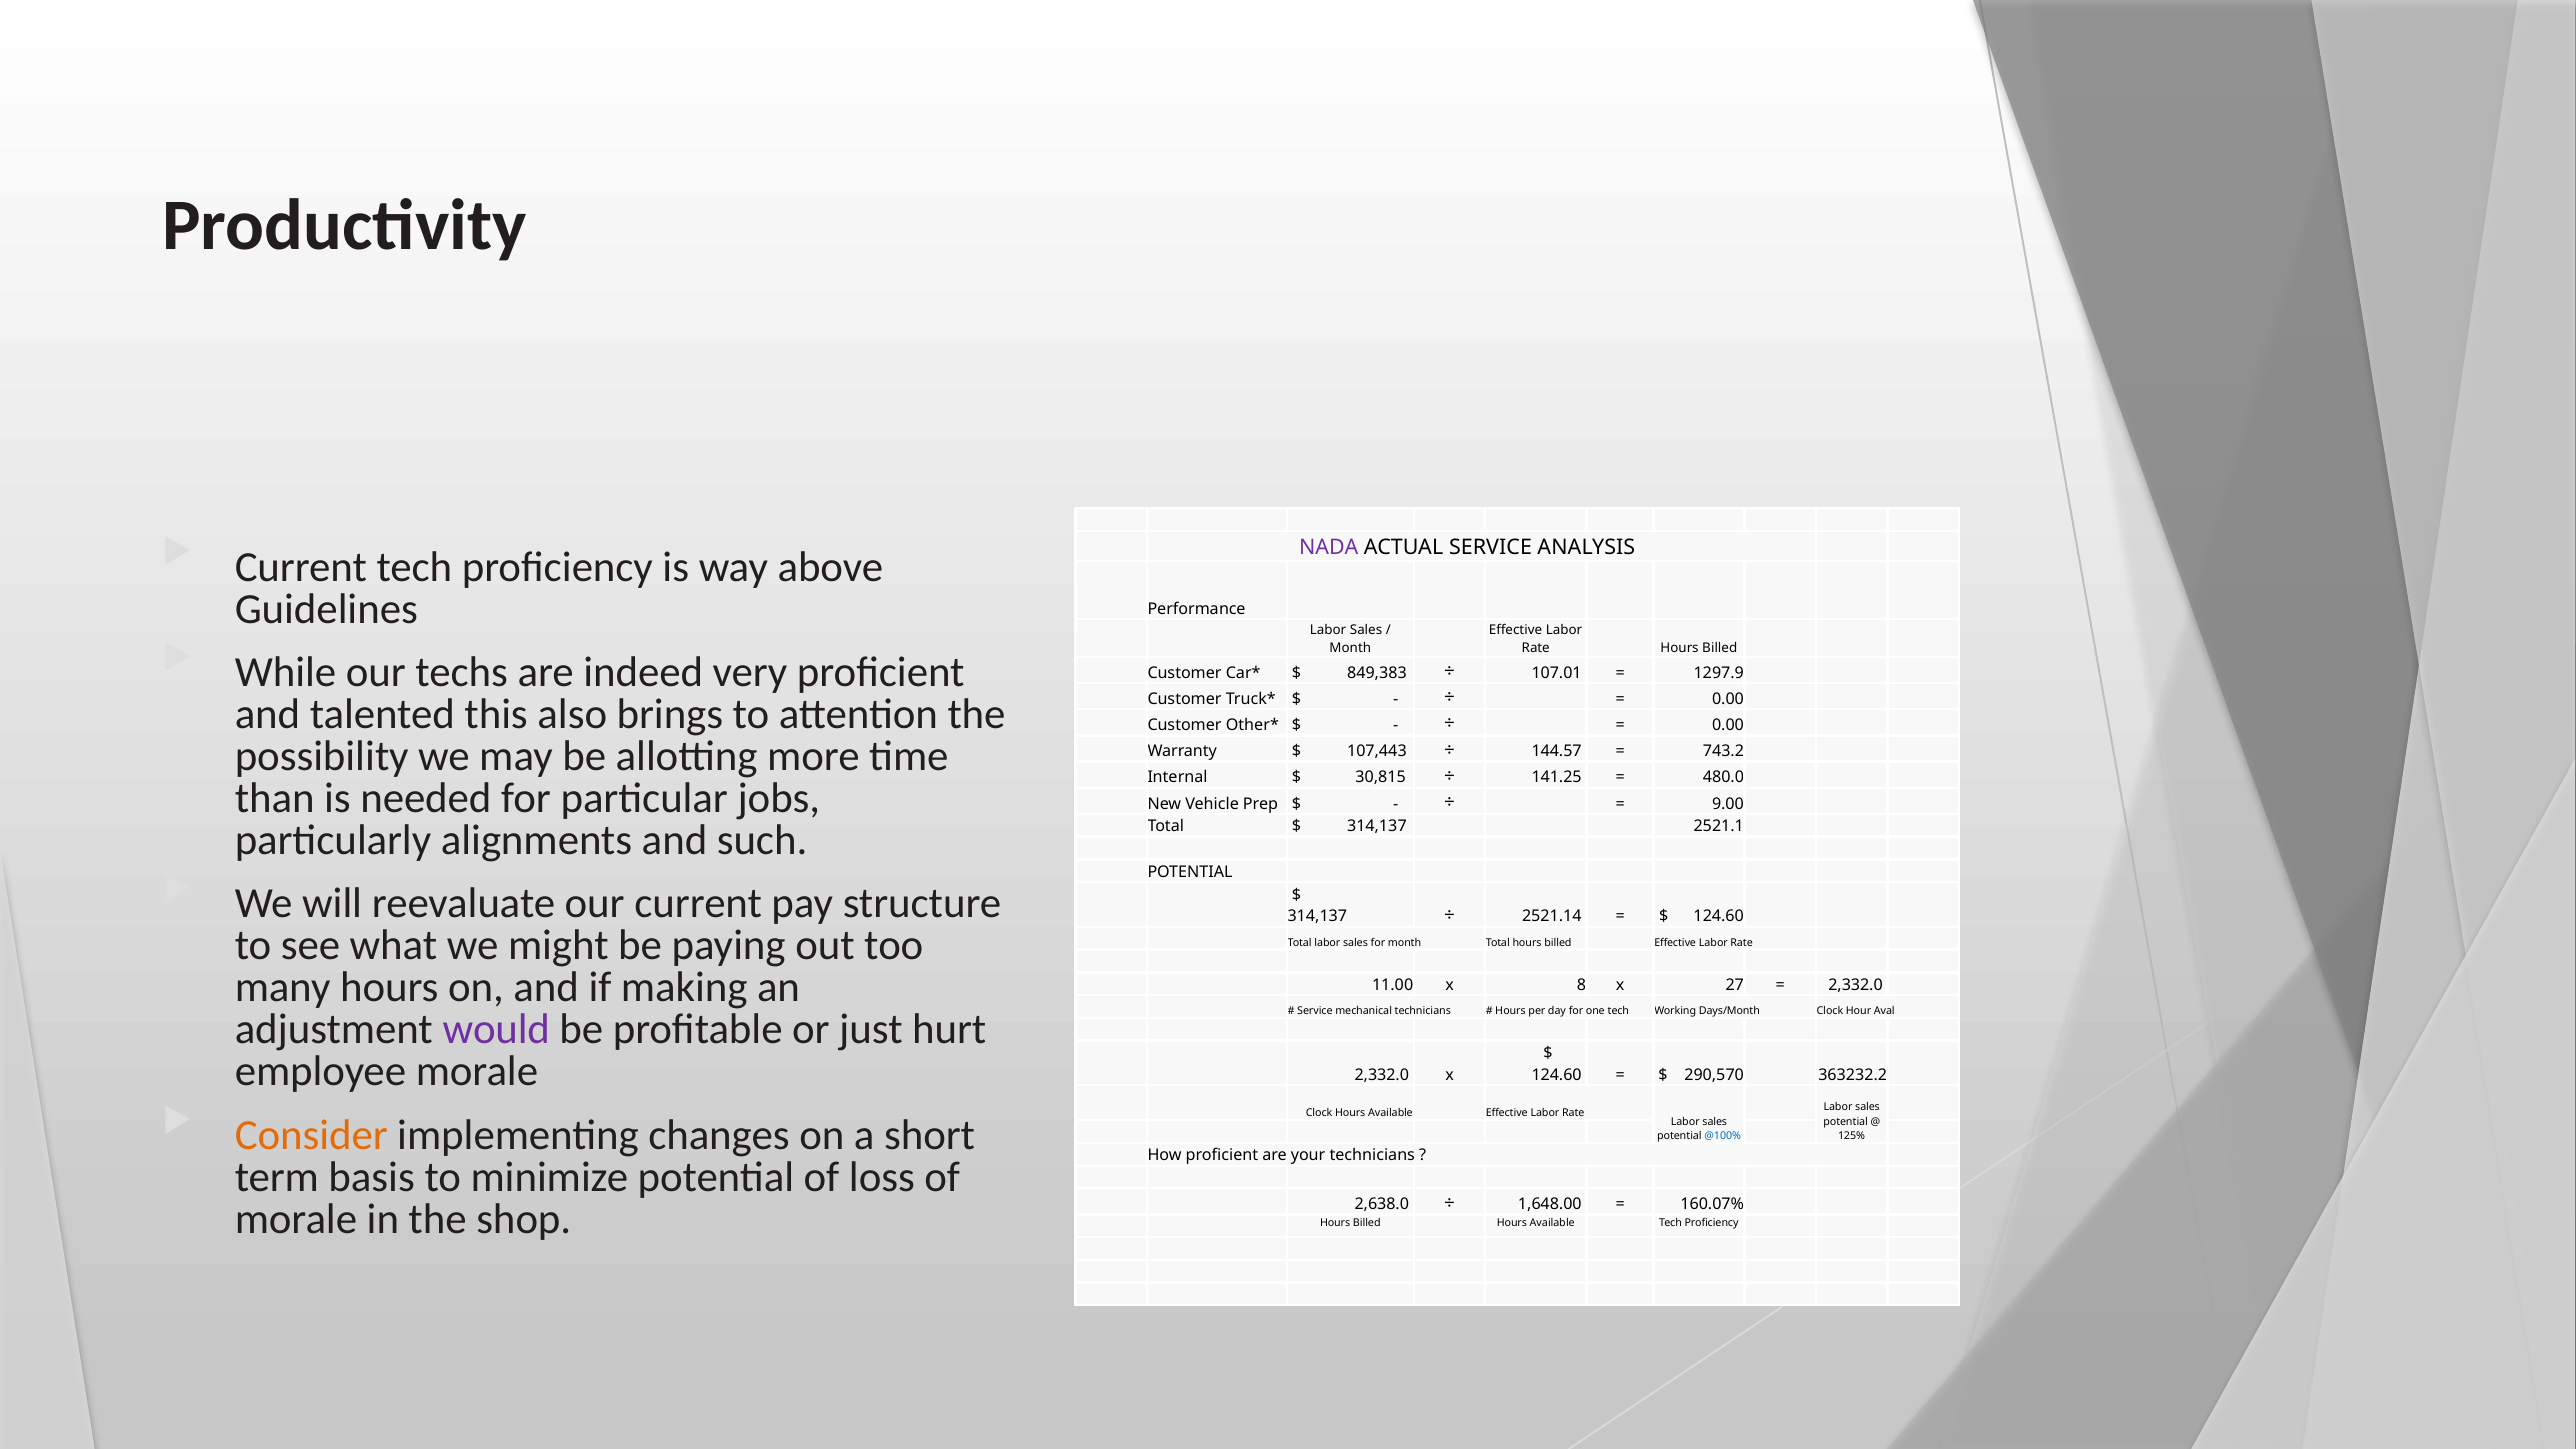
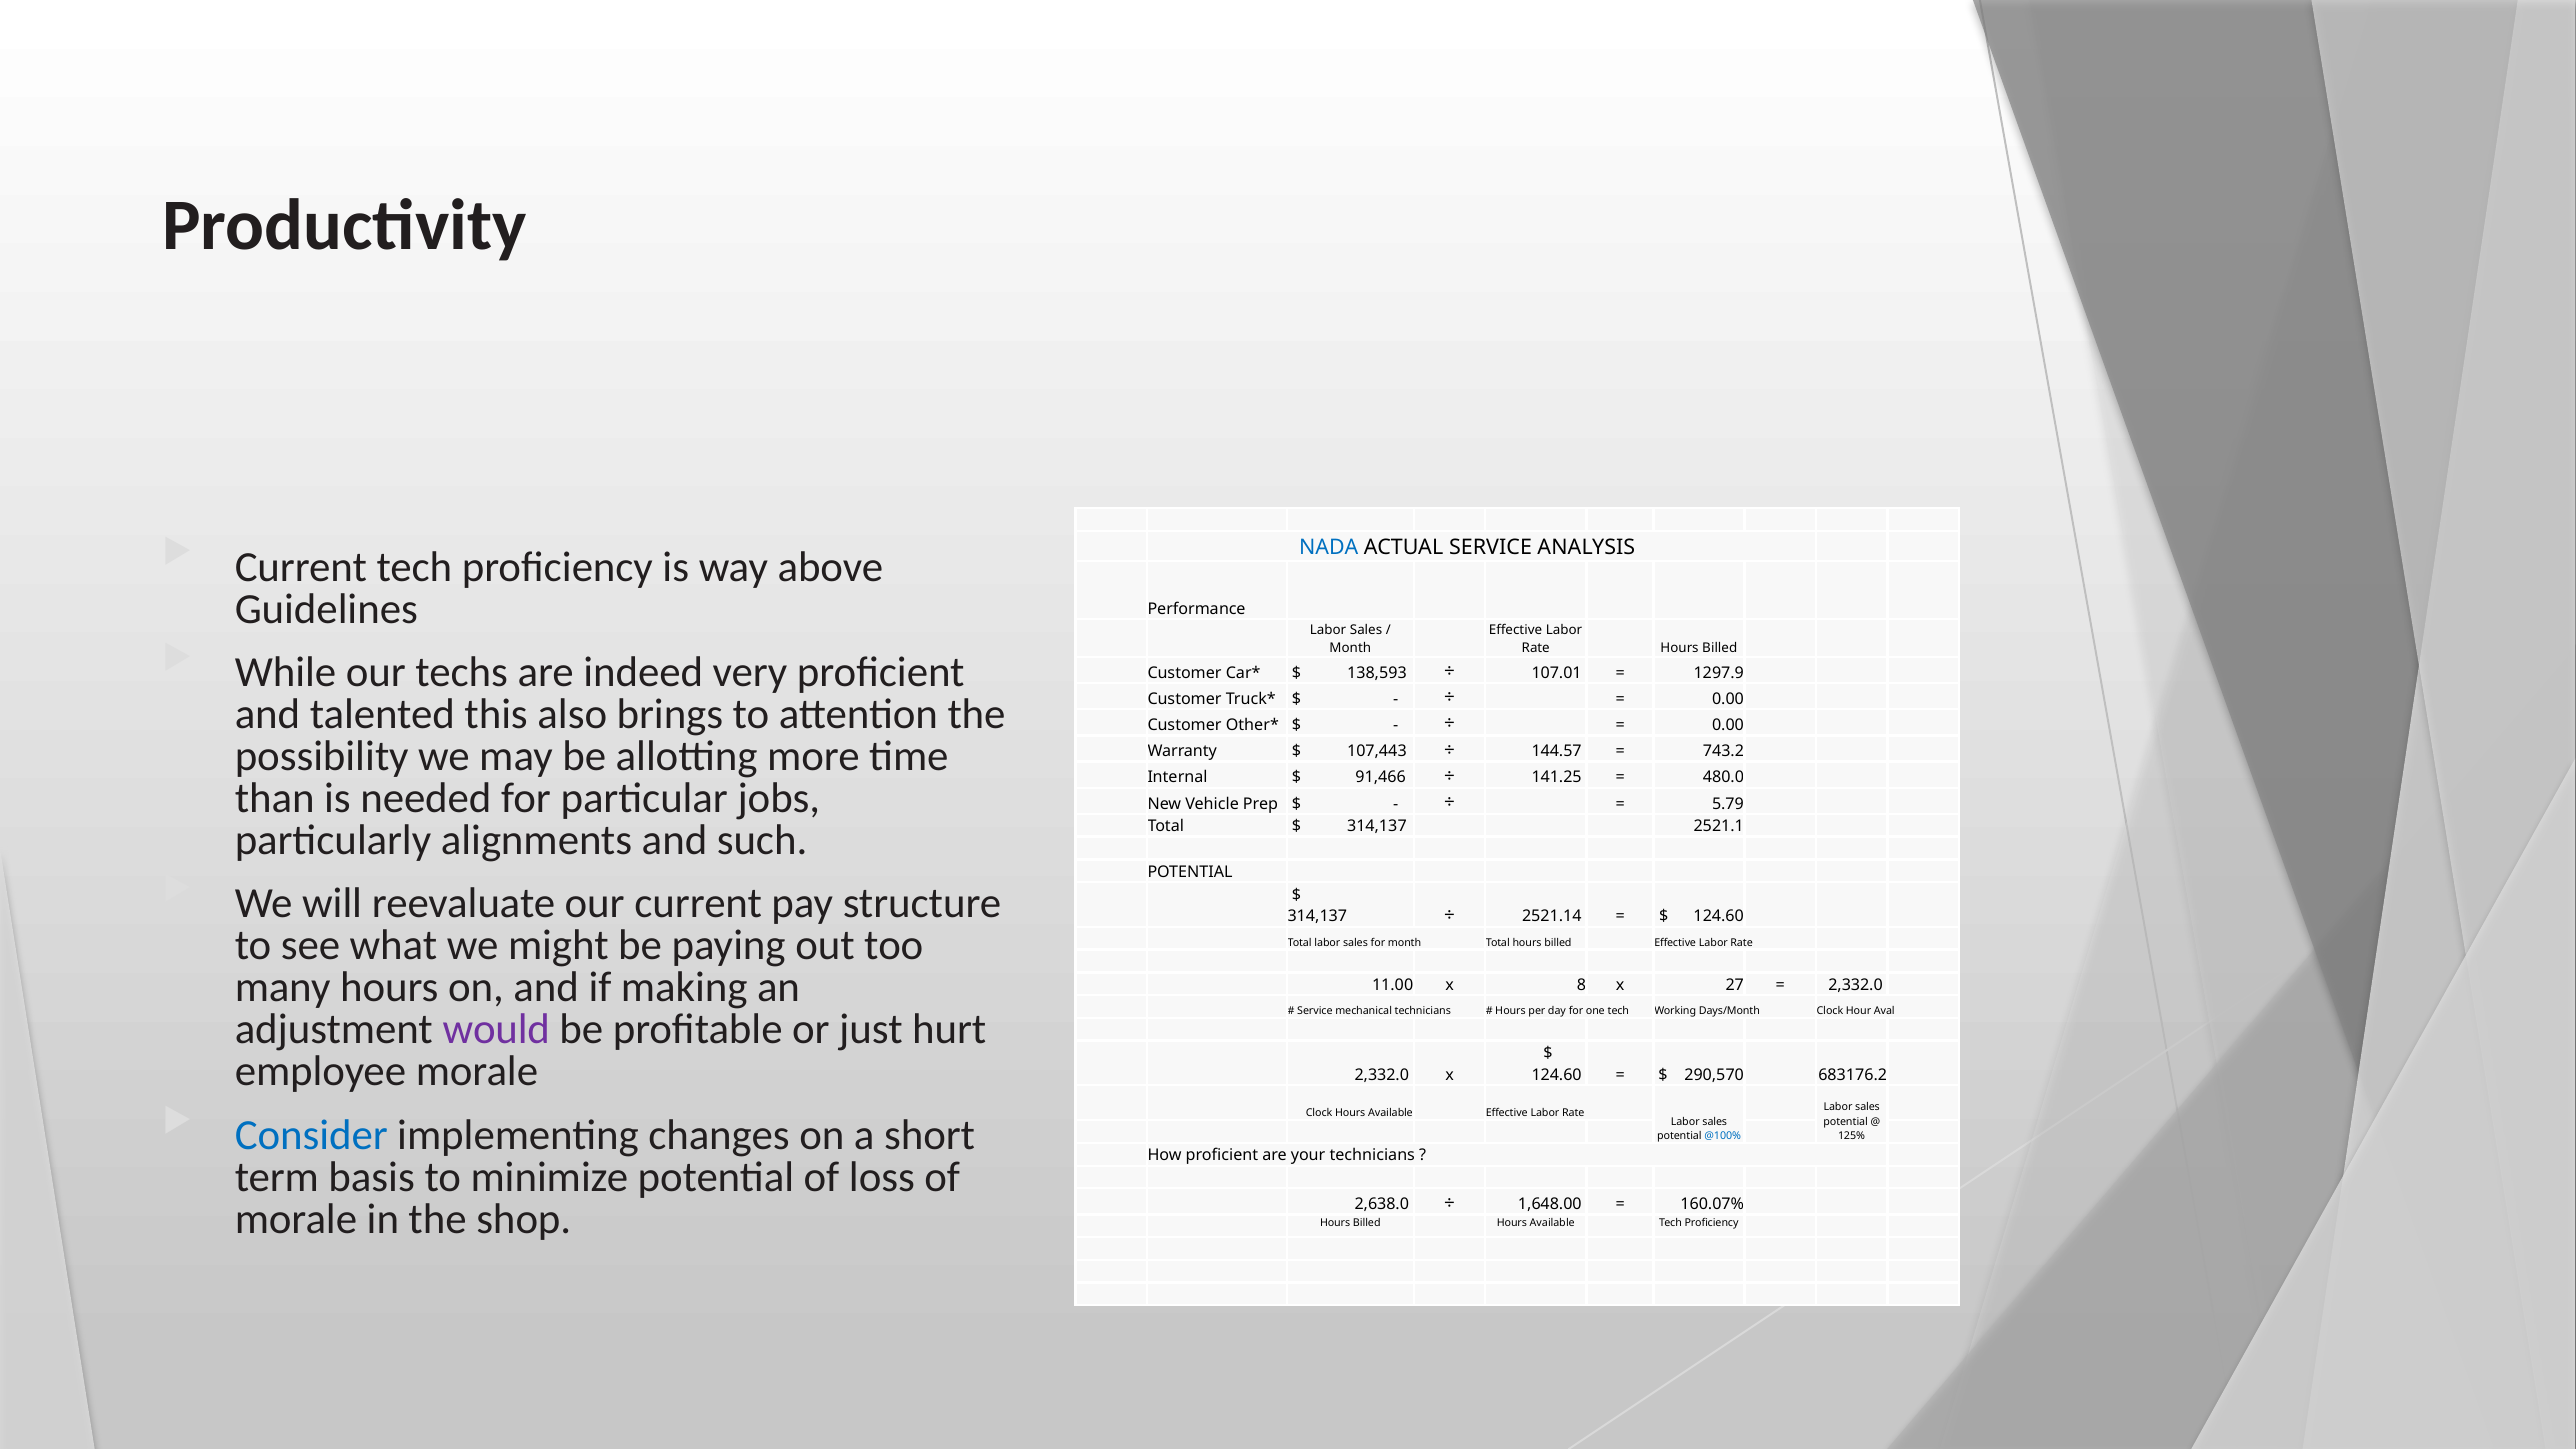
NADA colour: purple -> blue
849,383: 849,383 -> 138,593
30,815: 30,815 -> 91,466
9.00: 9.00 -> 5.79
363232.2: 363232.2 -> 683176.2
Consider colour: orange -> blue
